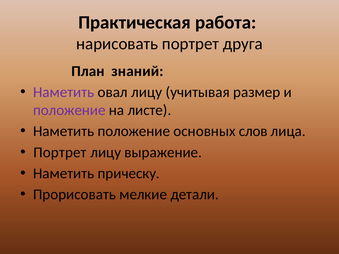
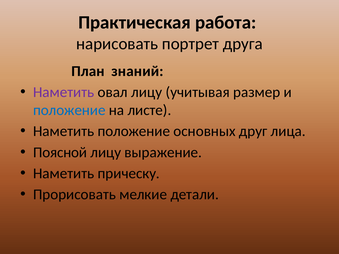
положение at (69, 110) colour: purple -> blue
слов: слов -> друг
Портрет at (60, 153): Портрет -> Поясной
